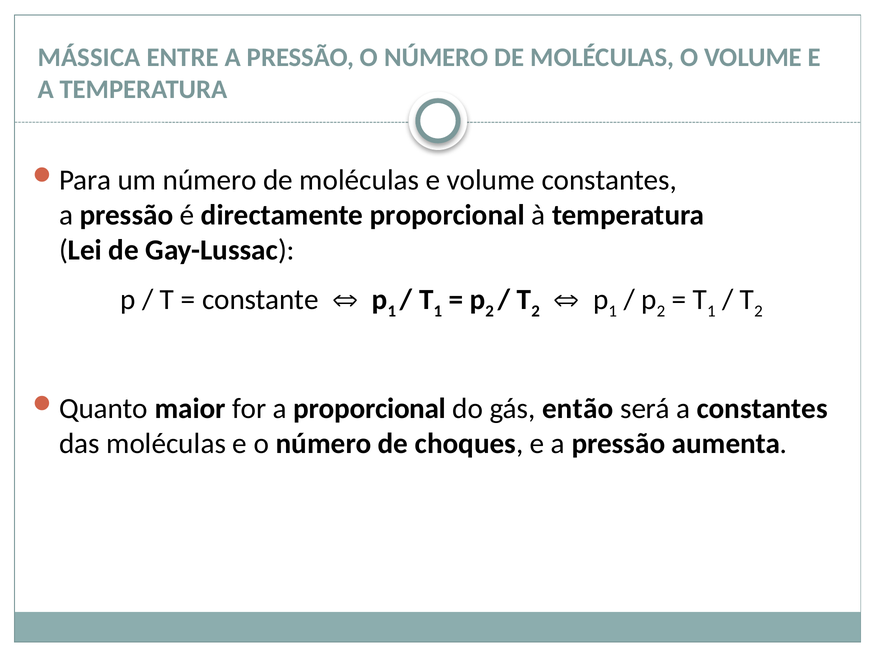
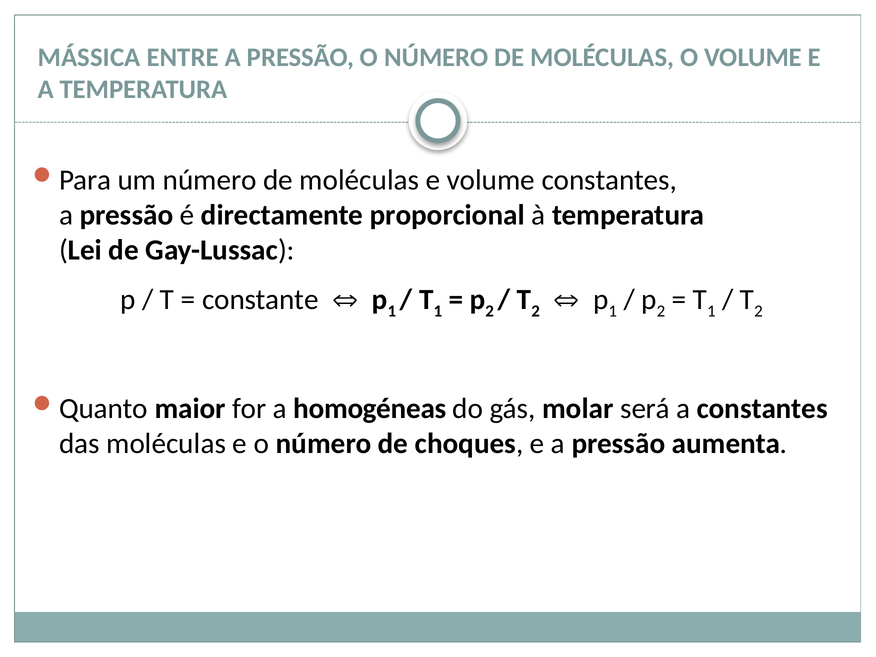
a proporcional: proporcional -> homogéneas
então: então -> molar
